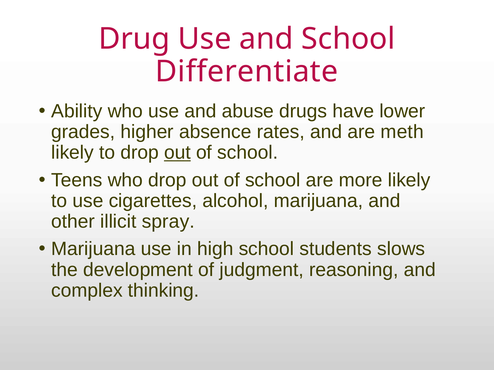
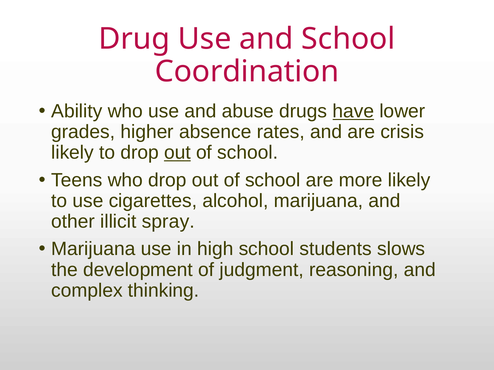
Differentiate: Differentiate -> Coordination
have underline: none -> present
meth: meth -> crisis
